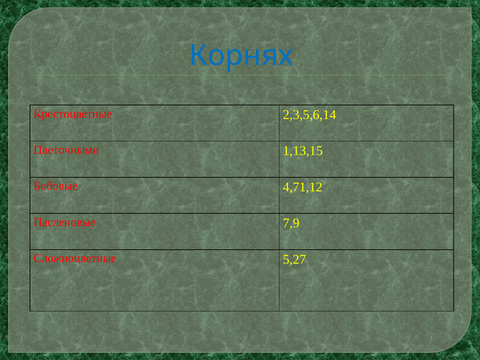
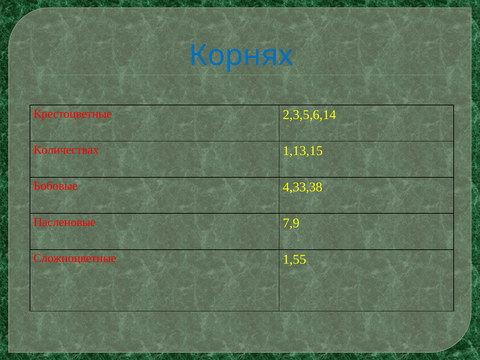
Цветочными: Цветочными -> Количествах
4,71,12: 4,71,12 -> 4,33,38
5,27: 5,27 -> 1,55
